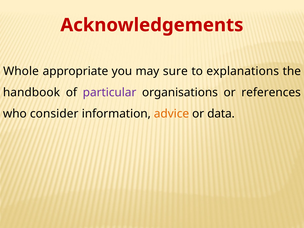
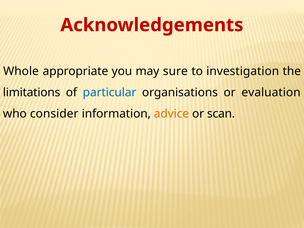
explanations: explanations -> investigation
handbook: handbook -> limitations
particular colour: purple -> blue
references: references -> evaluation
data: data -> scan
